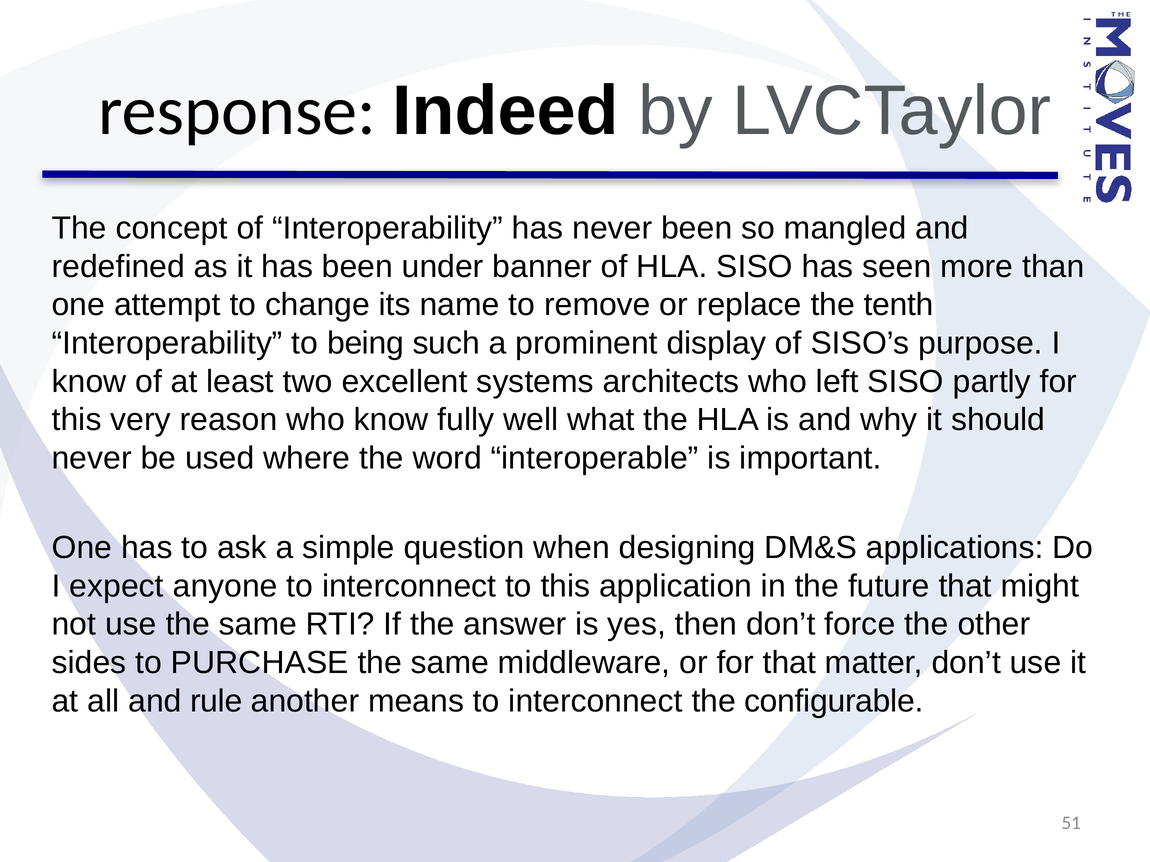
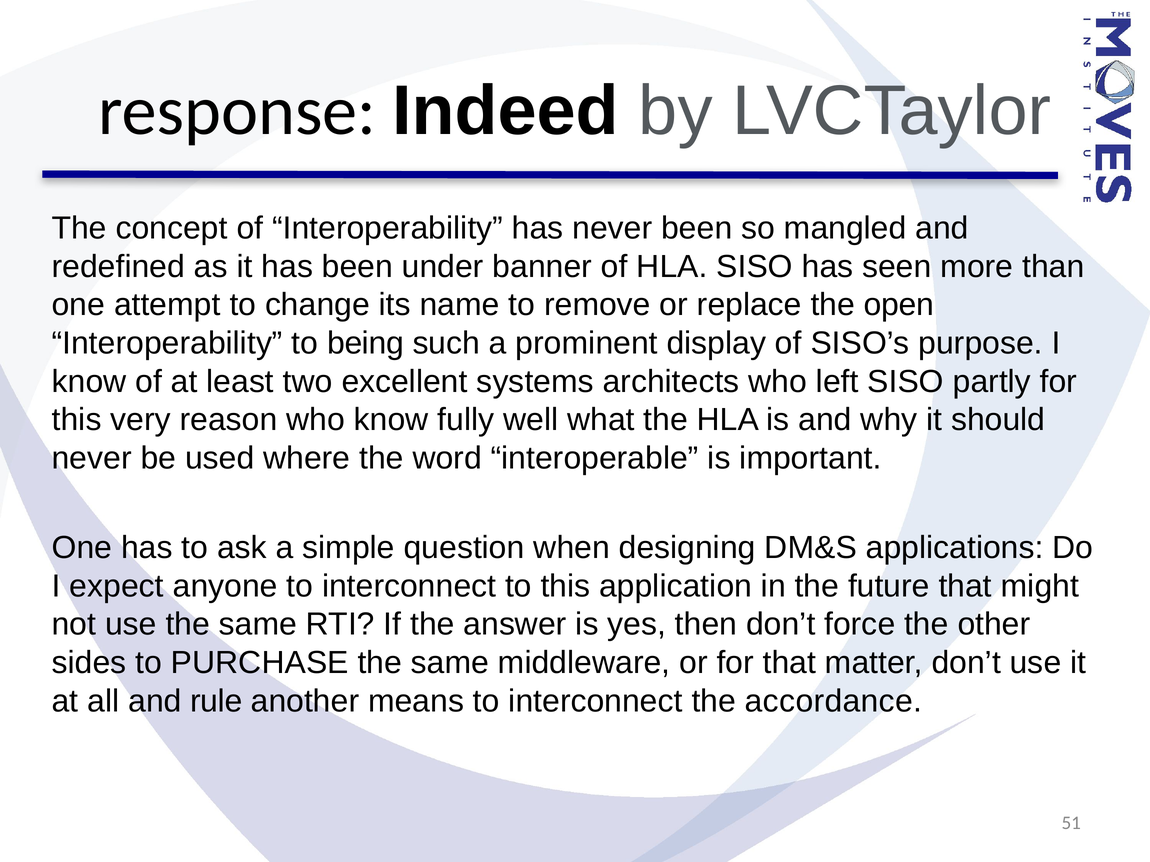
tenth: tenth -> open
configurable: configurable -> accordance
